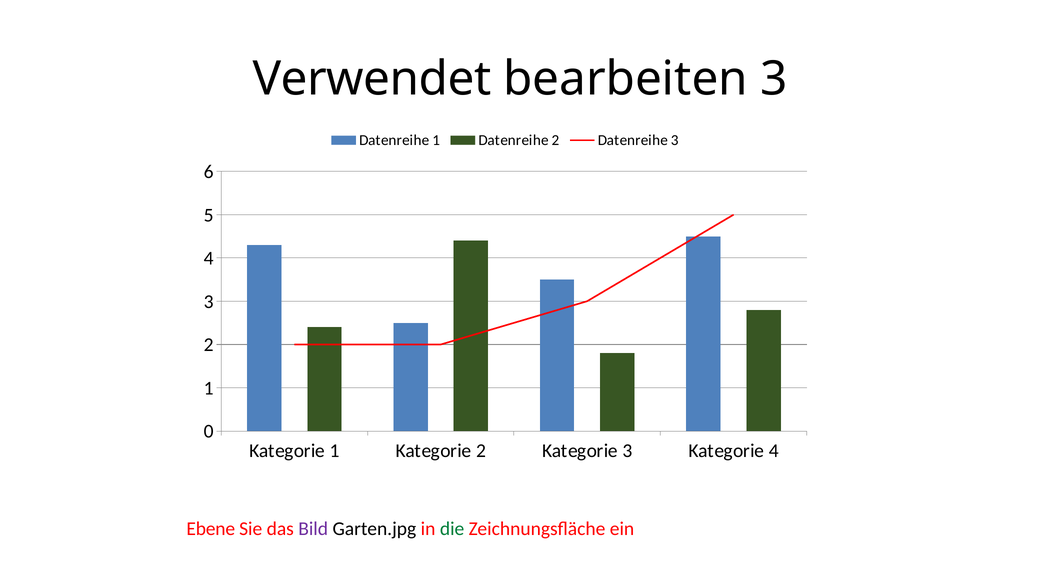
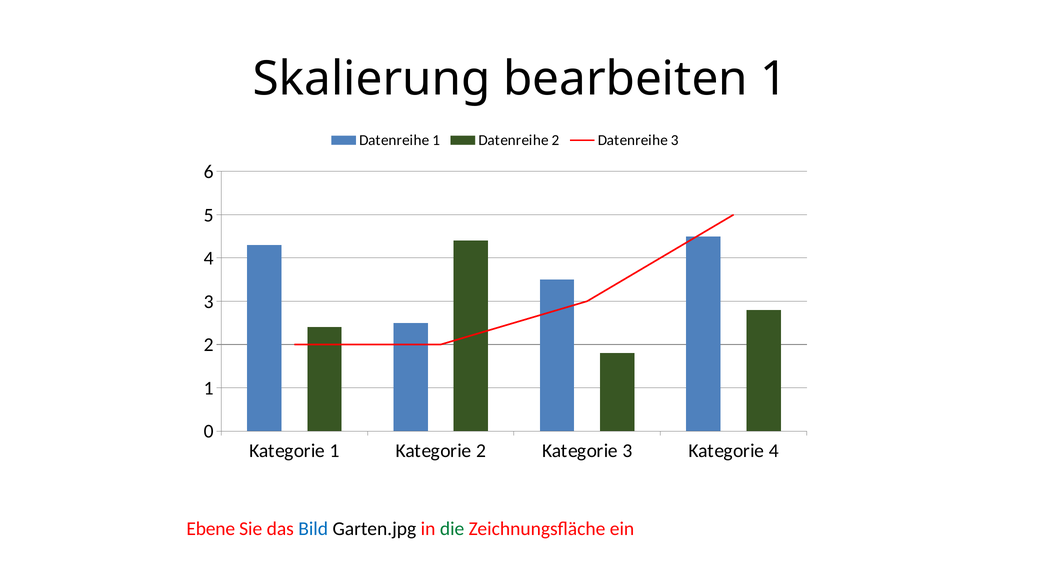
Verwendet: Verwendet -> Skalierung
bearbeiten 3: 3 -> 1
Bild colour: purple -> blue
